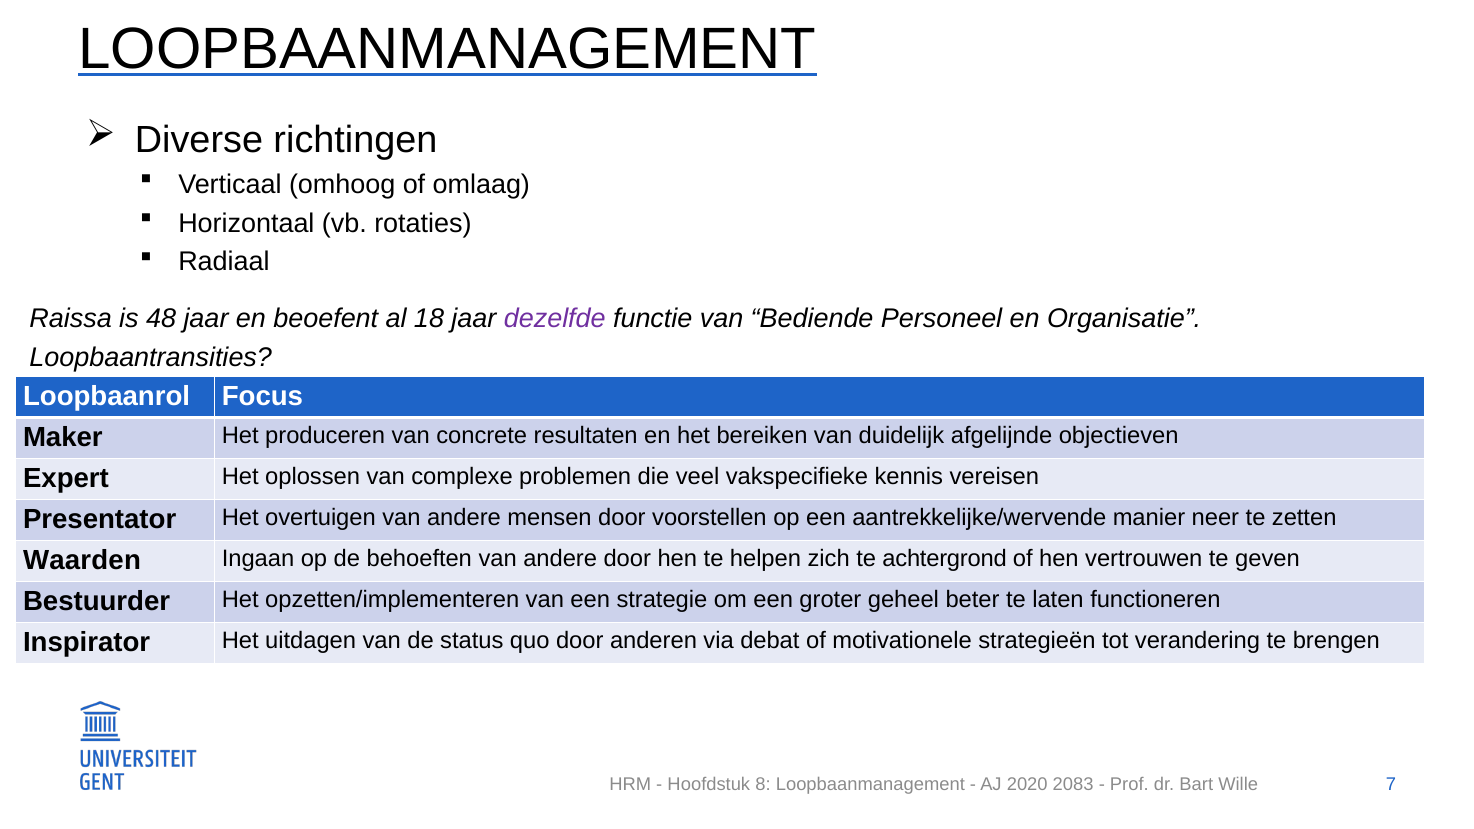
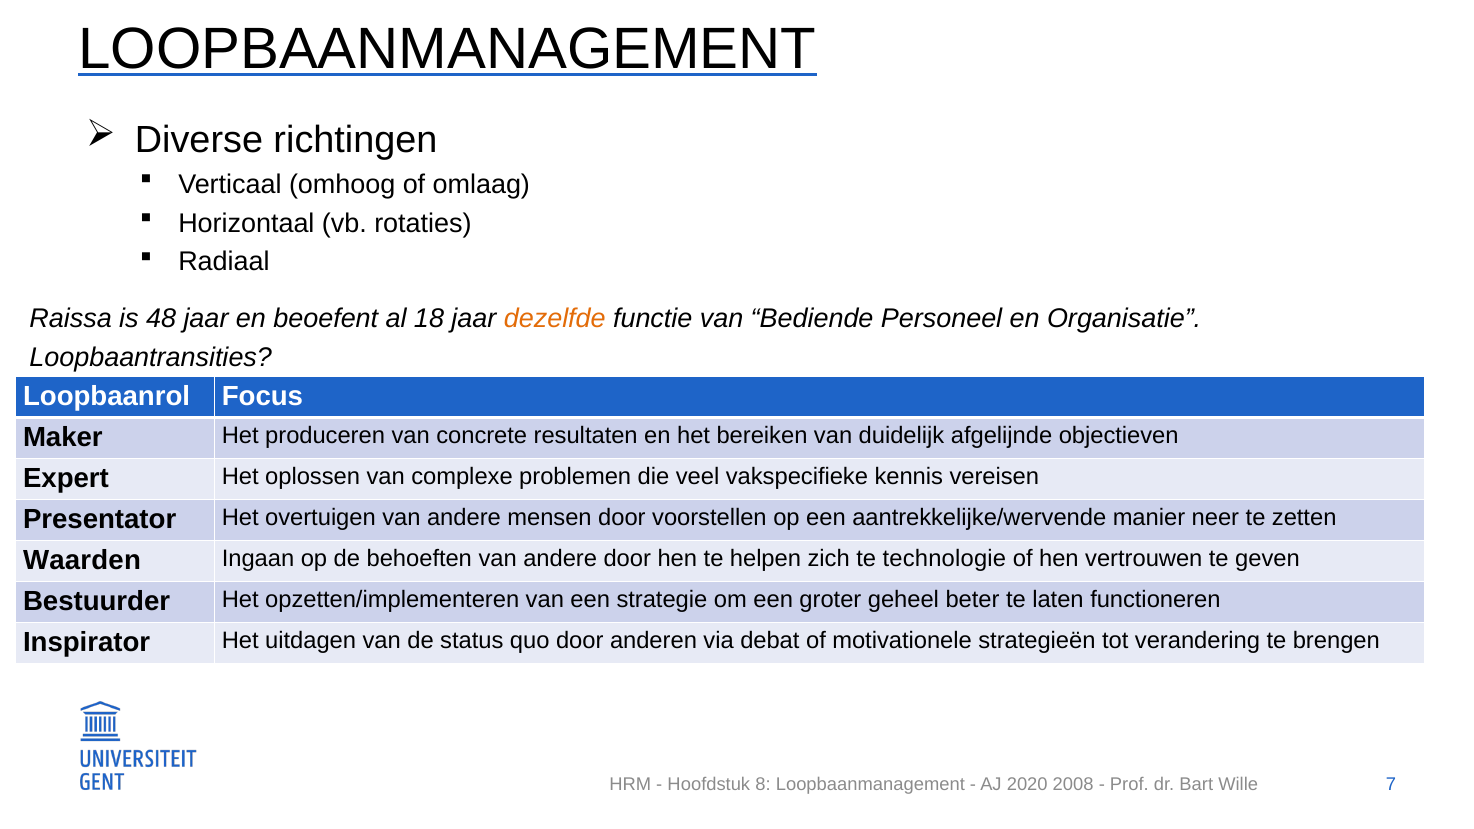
dezelfde colour: purple -> orange
achtergrond: achtergrond -> technologie
2083: 2083 -> 2008
